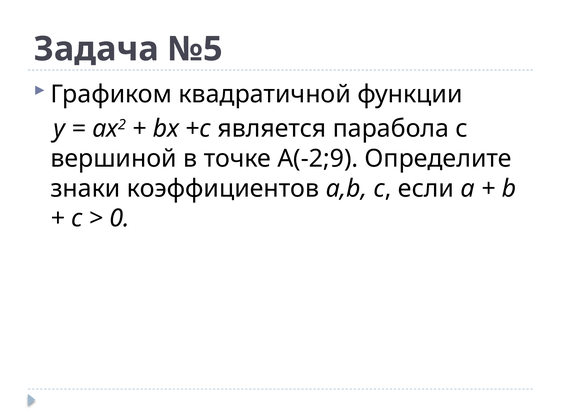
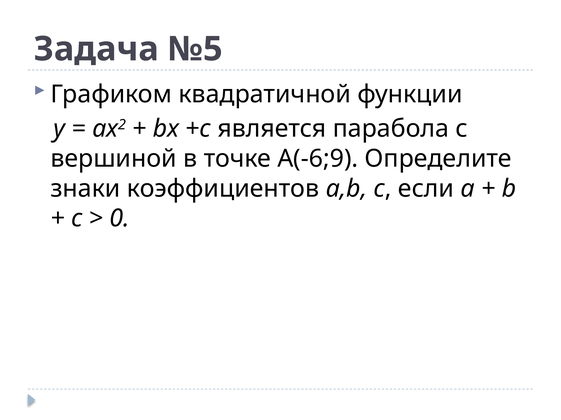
А(-2;9: А(-2;9 -> А(-6;9
